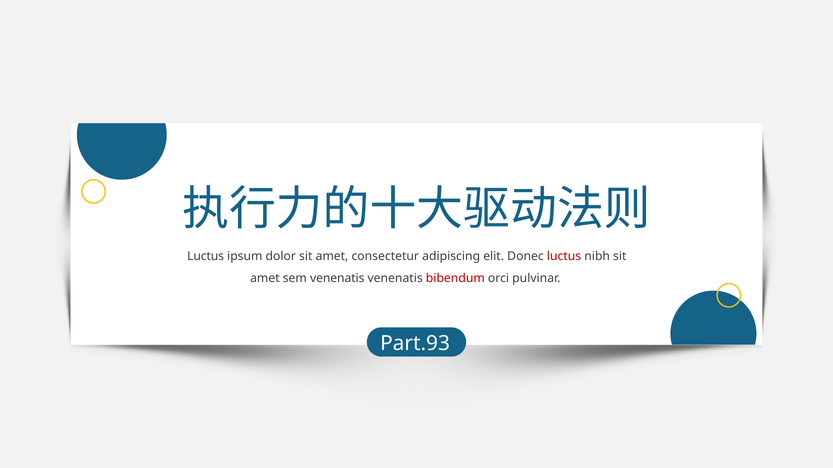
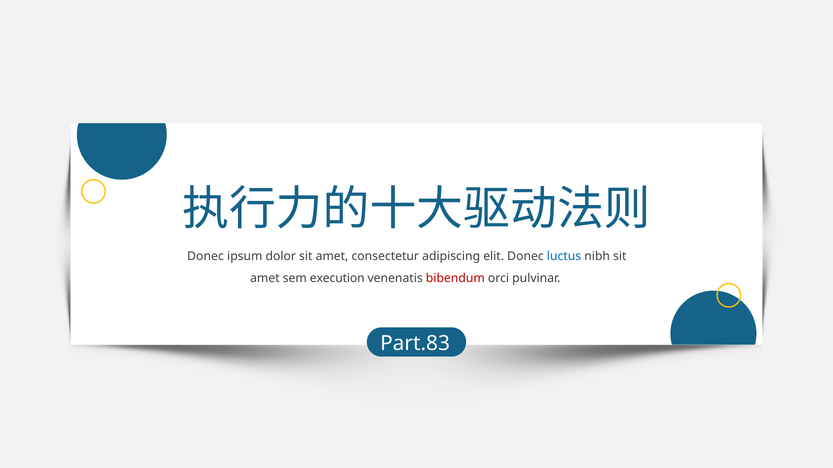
Luctus at (206, 257): Luctus -> Donec
luctus at (564, 257) colour: red -> blue
sem venenatis: venenatis -> execution
Part.93: Part.93 -> Part.83
